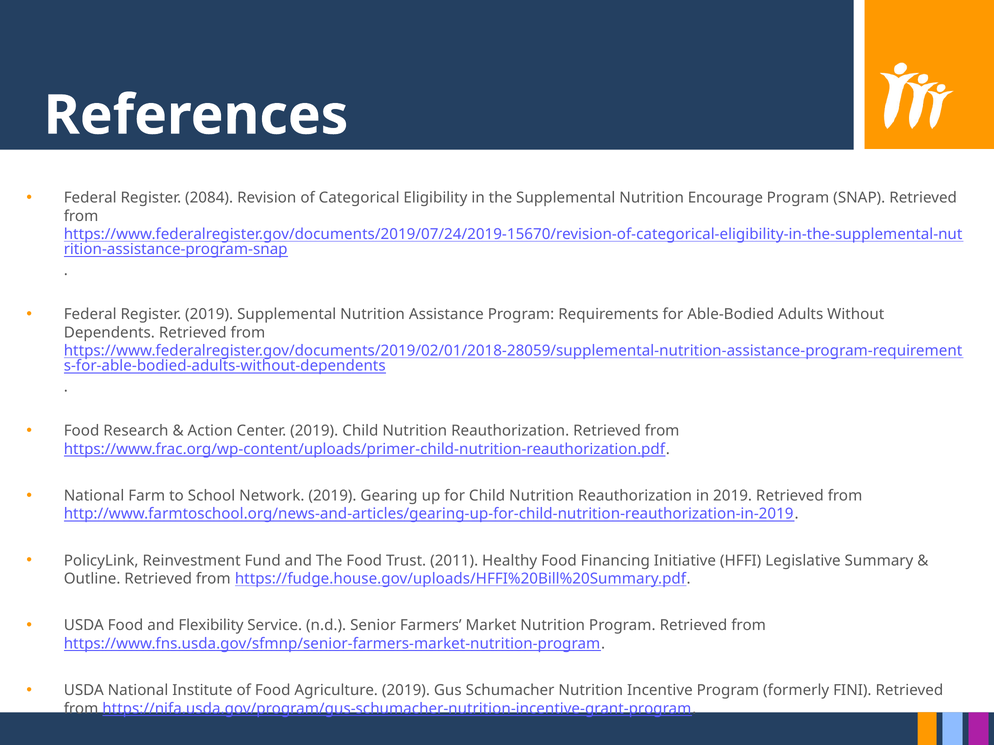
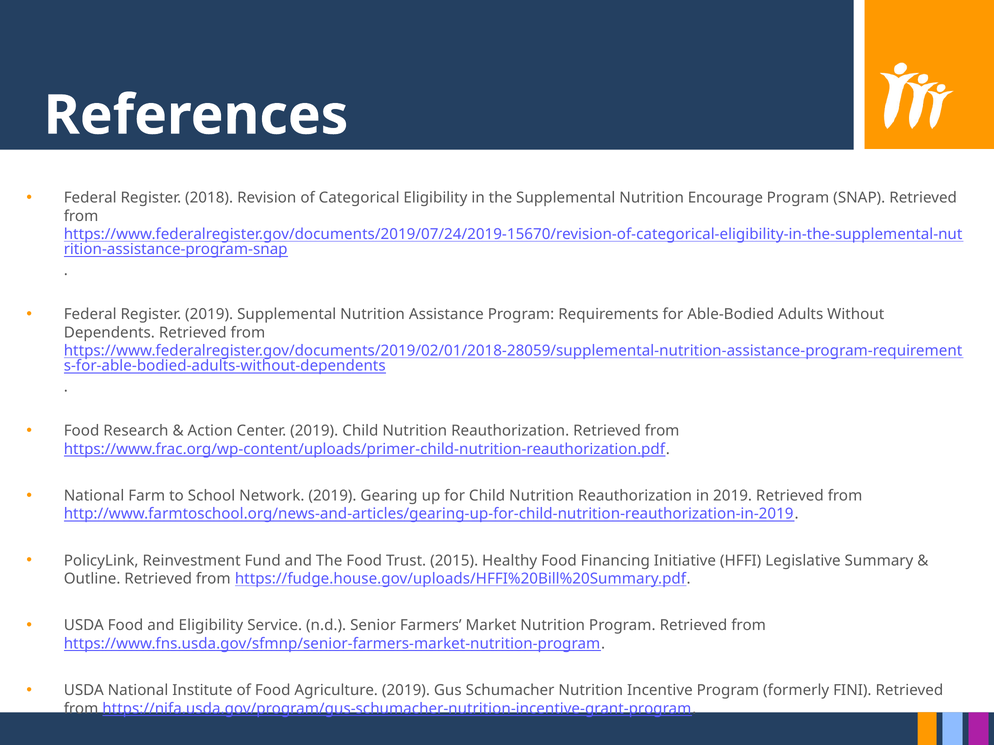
2084: 2084 -> 2018
2011: 2011 -> 2015
and Flexibility: Flexibility -> Eligibility
